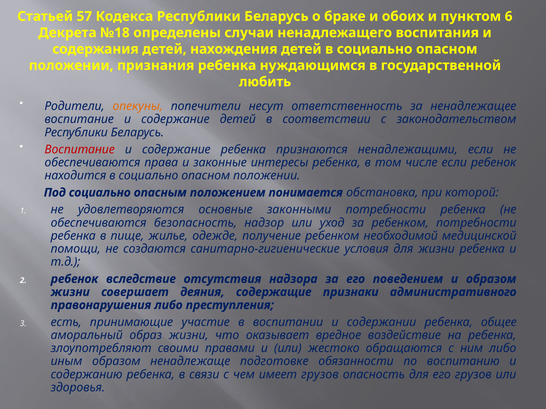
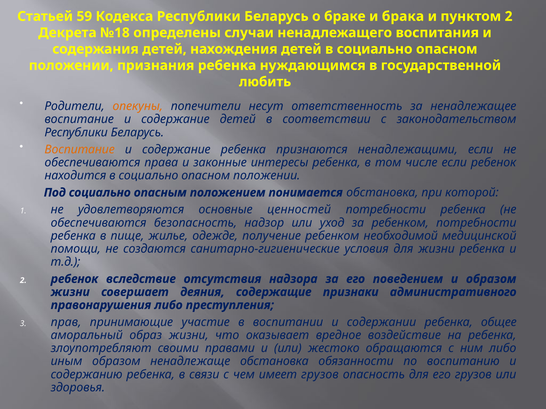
57: 57 -> 59
обоих: обоих -> брака
пунктом 6: 6 -> 2
Воспитание at (80, 150) colour: red -> orange
законными: законными -> ценностей
есть: есть -> прав
ненадлежаще подготовке: подготовке -> обстановка
